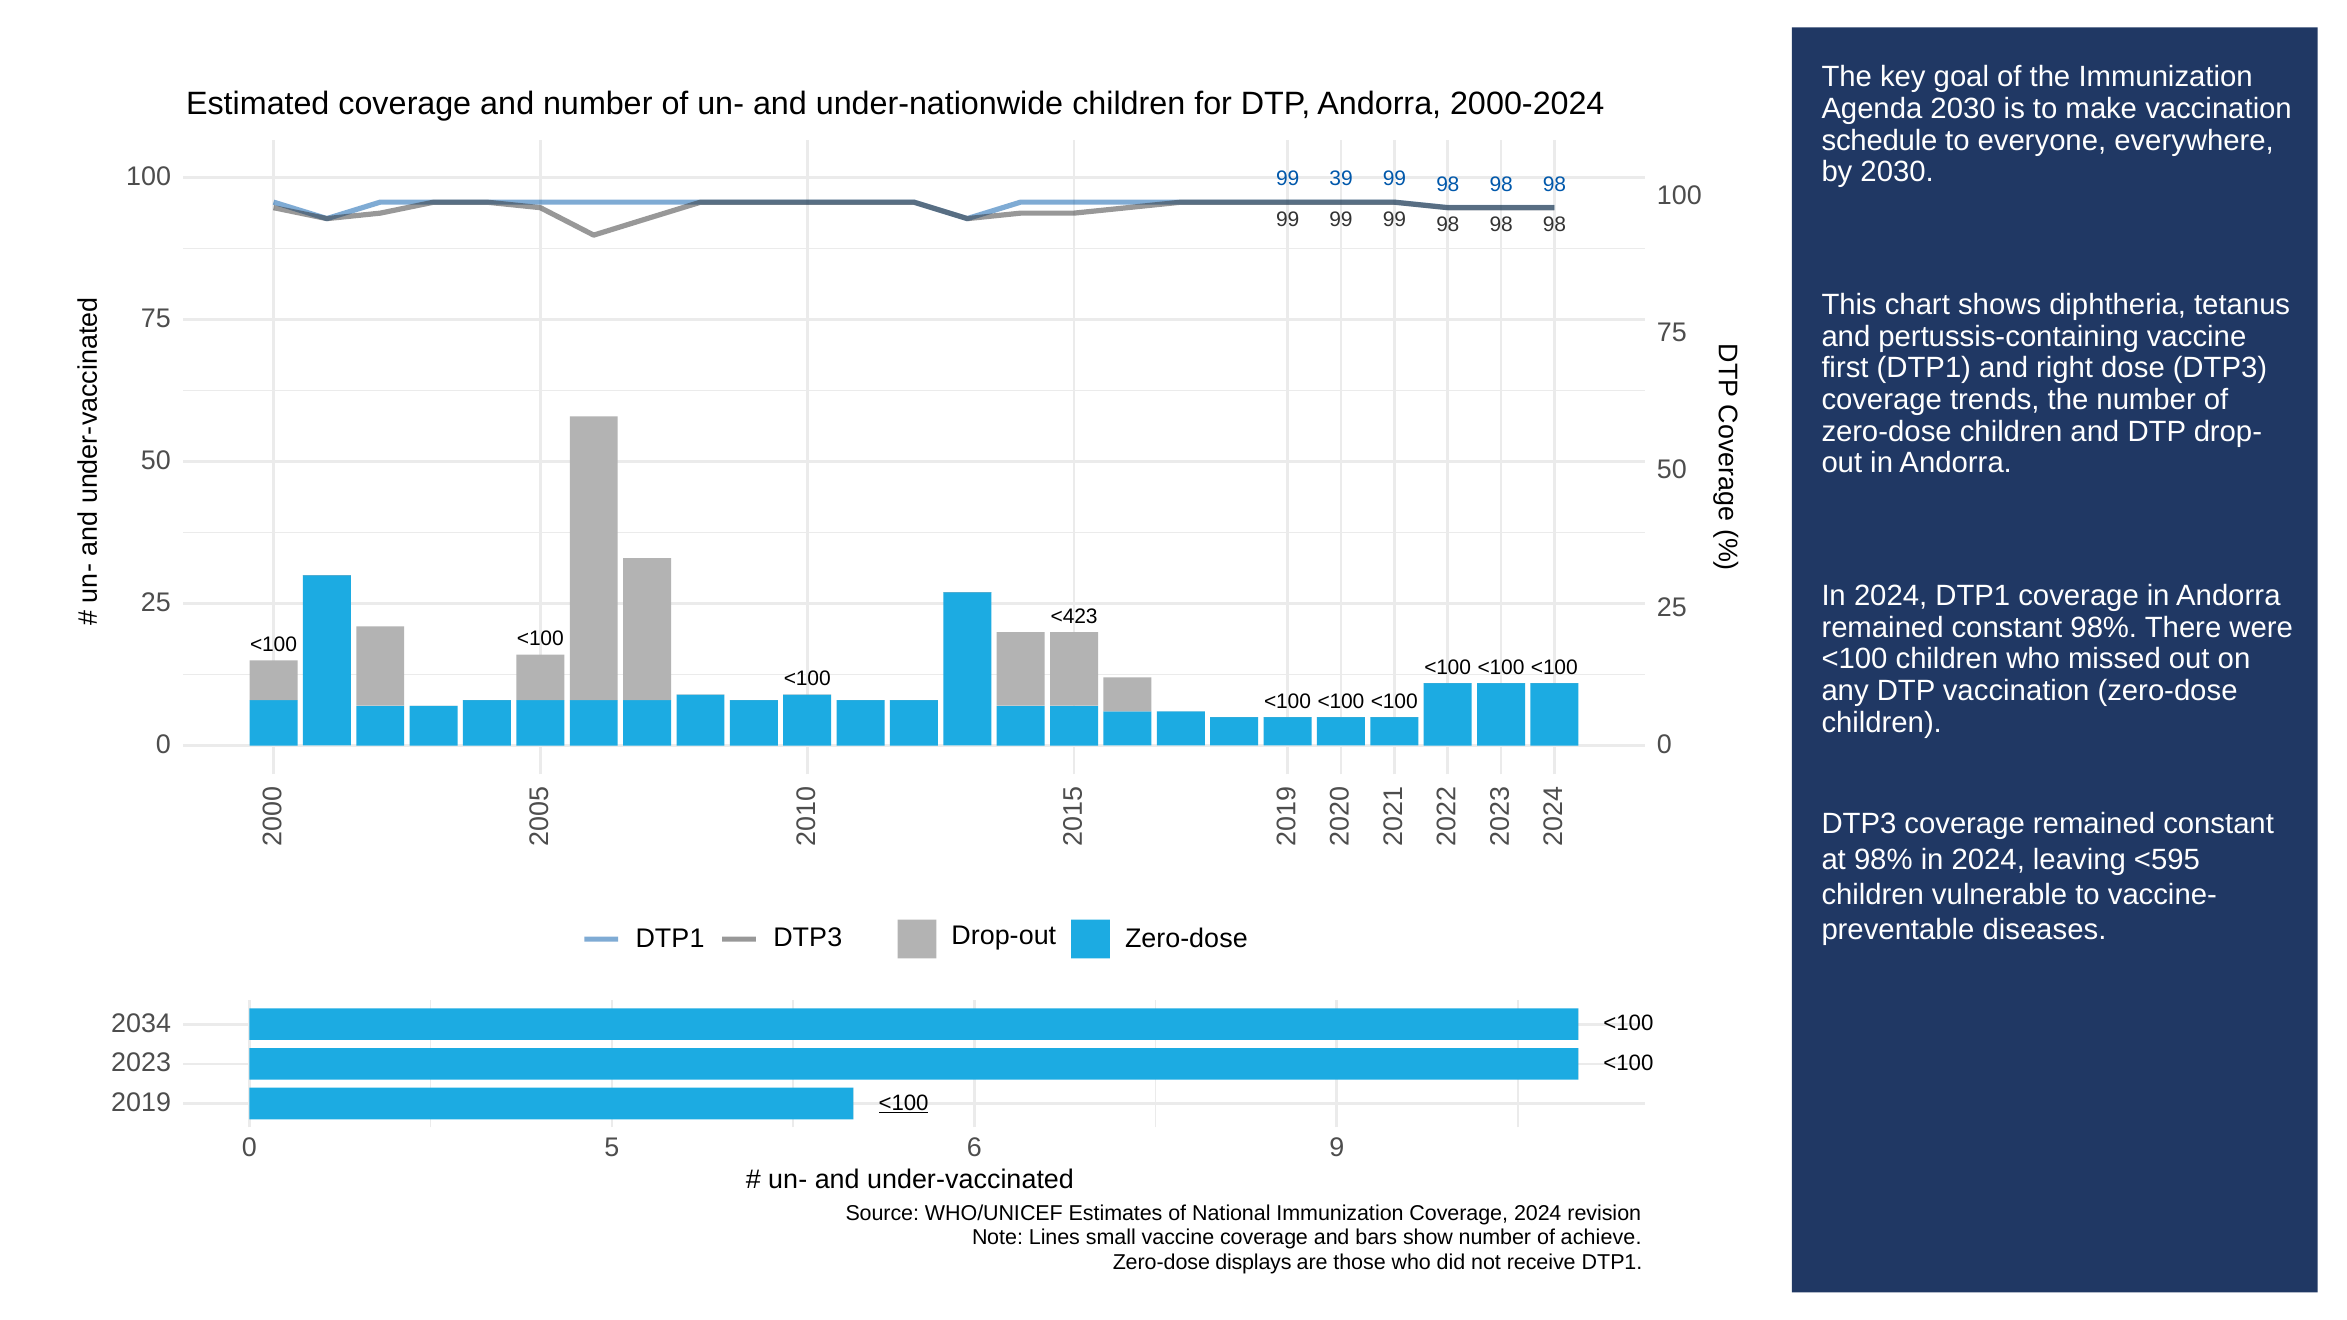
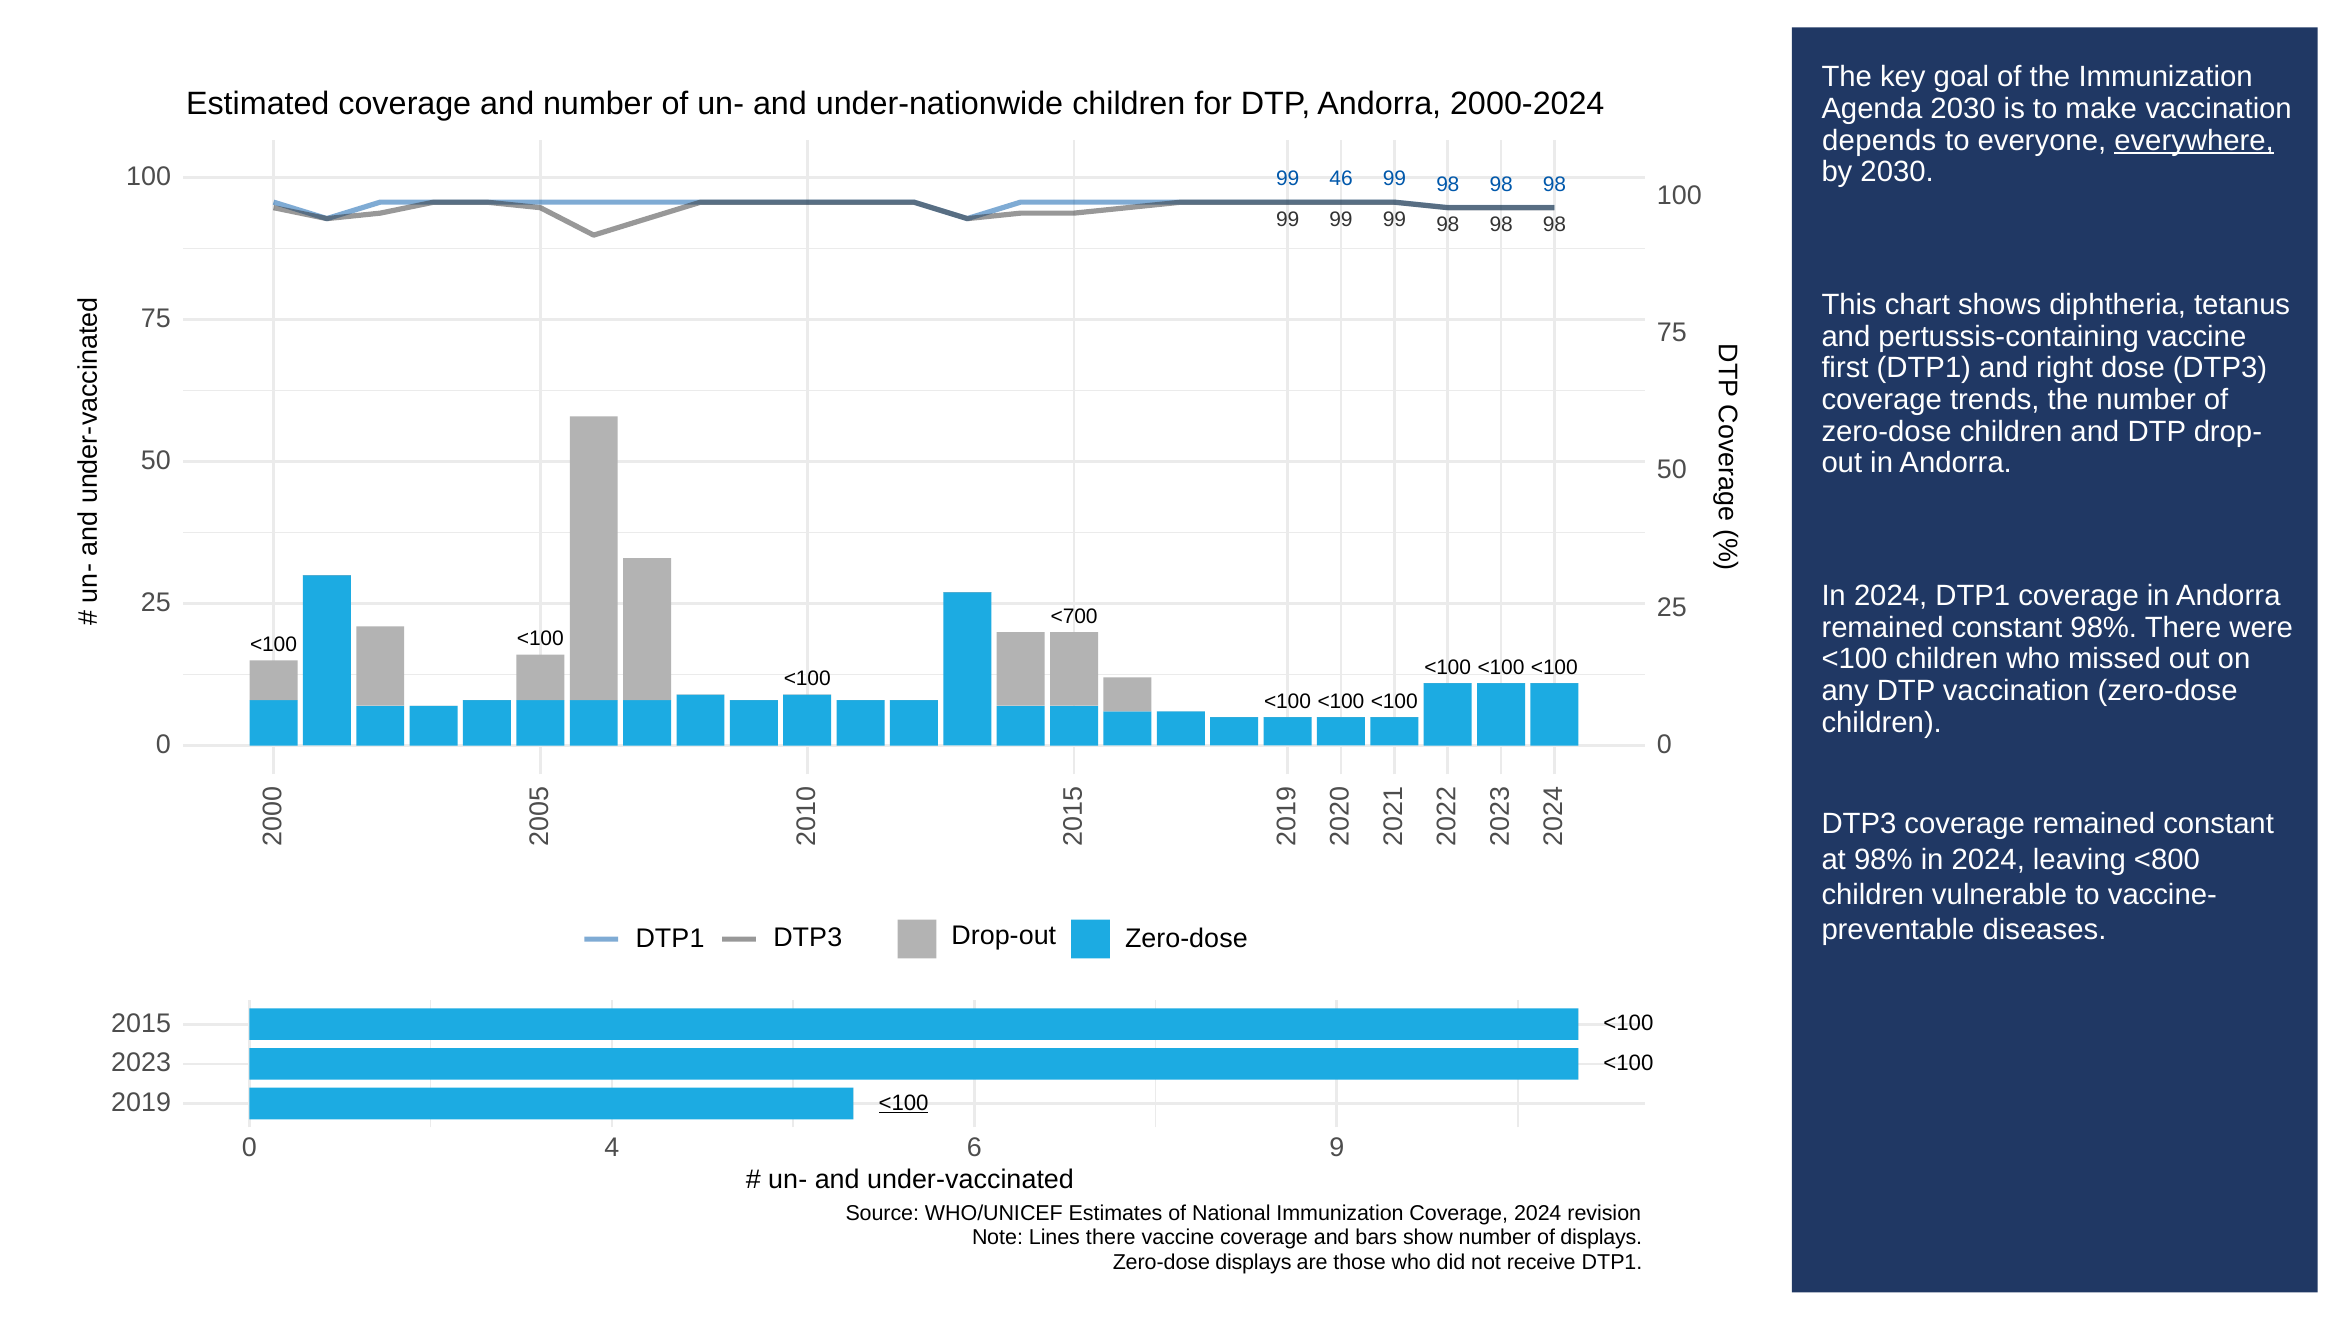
schedule: schedule -> depends
everywhere underline: none -> present
39: 39 -> 46
<423: <423 -> <700
<595: <595 -> <800
2034: 2034 -> 2015
5 at (612, 1148): 5 -> 4
Lines small: small -> there
of achieve: achieve -> displays
